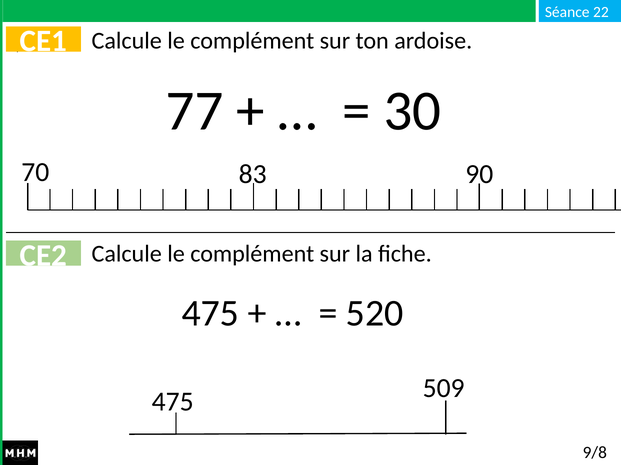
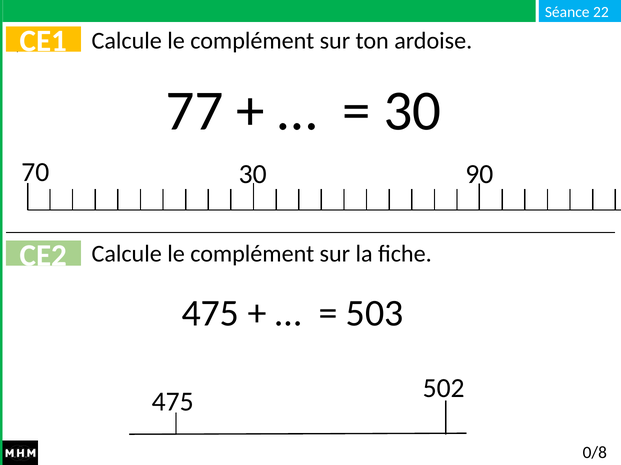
70 83: 83 -> 30
520: 520 -> 503
509: 509 -> 502
9/8: 9/8 -> 0/8
